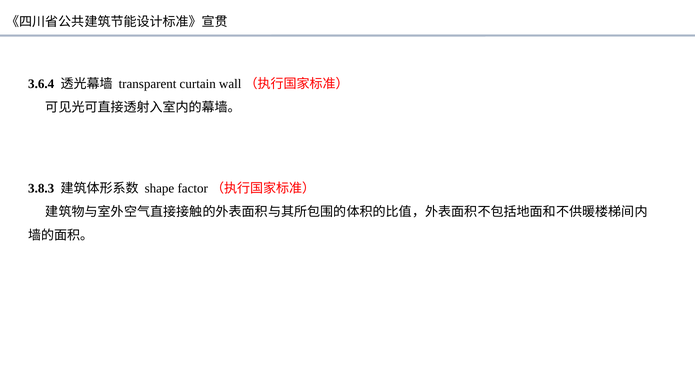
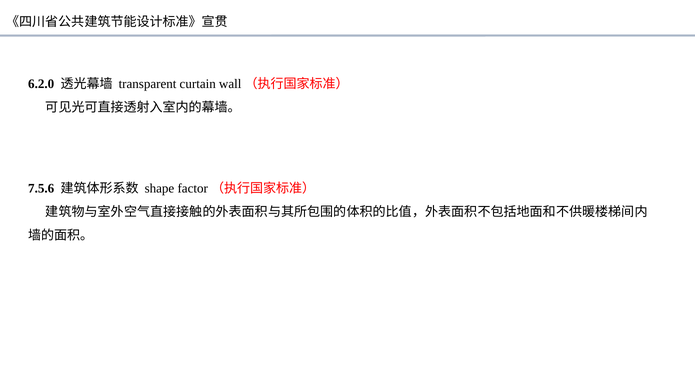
3.6.4: 3.6.4 -> 6.2.0
3.8.3: 3.8.3 -> 7.5.6
